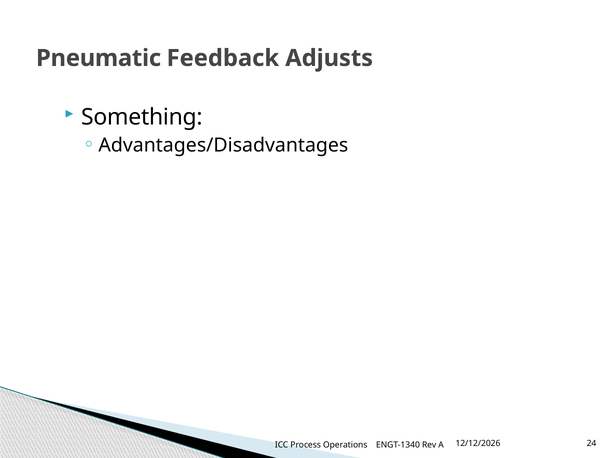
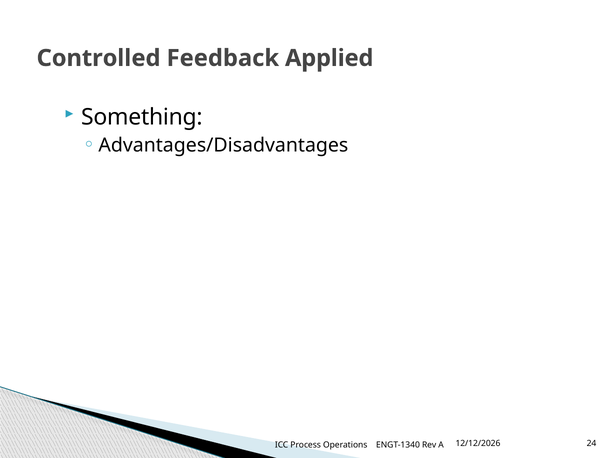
Pneumatic: Pneumatic -> Controlled
Adjusts: Adjusts -> Applied
